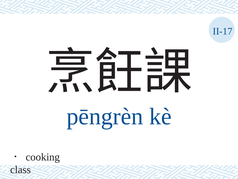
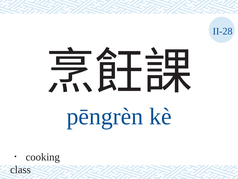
II-17: II-17 -> II-28
